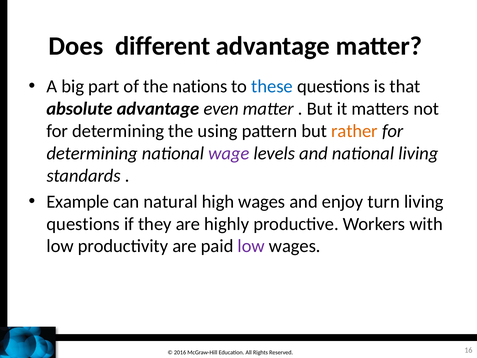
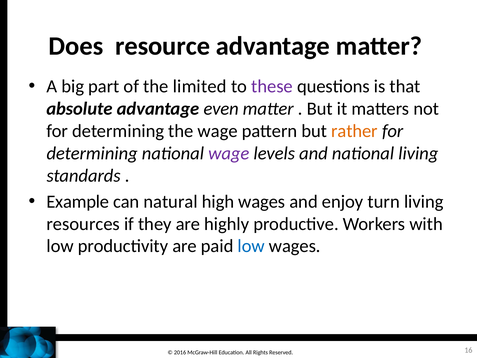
different: different -> resource
nations: nations -> limited
these colour: blue -> purple
the using: using -> wage
questions at (83, 224): questions -> resources
low at (251, 246) colour: purple -> blue
